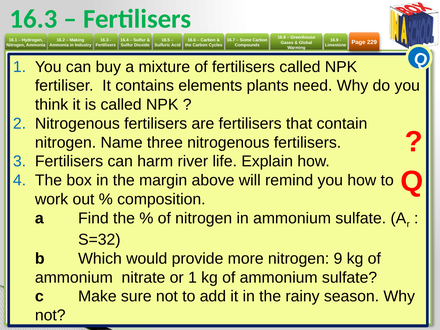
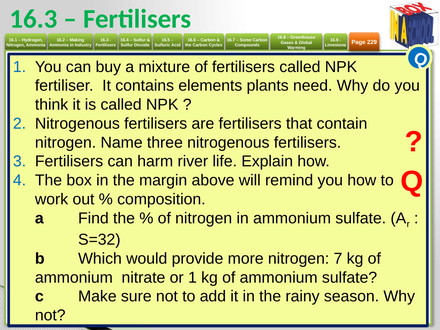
9: 9 -> 7
